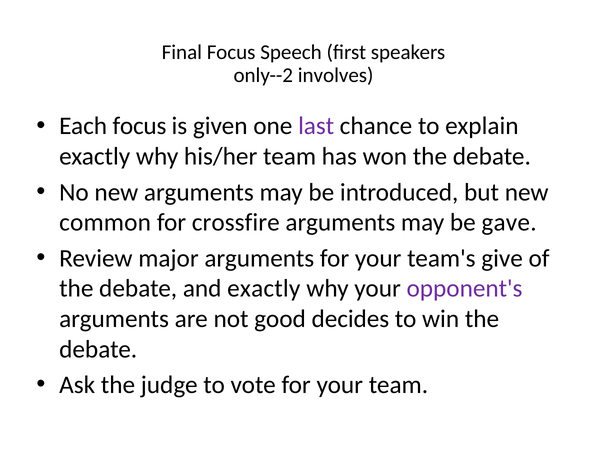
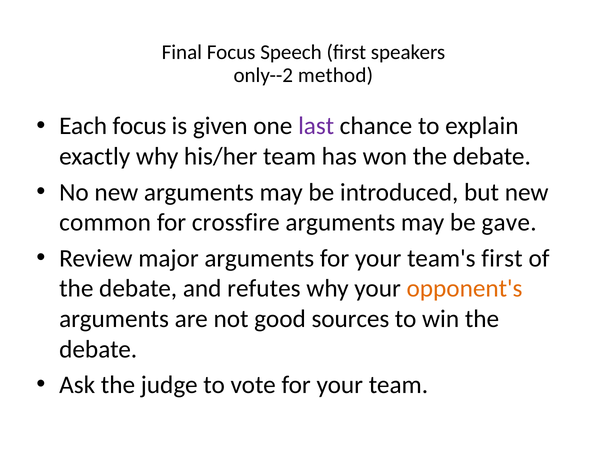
involves: involves -> method
team's give: give -> first
and exactly: exactly -> refutes
opponent's colour: purple -> orange
decides: decides -> sources
